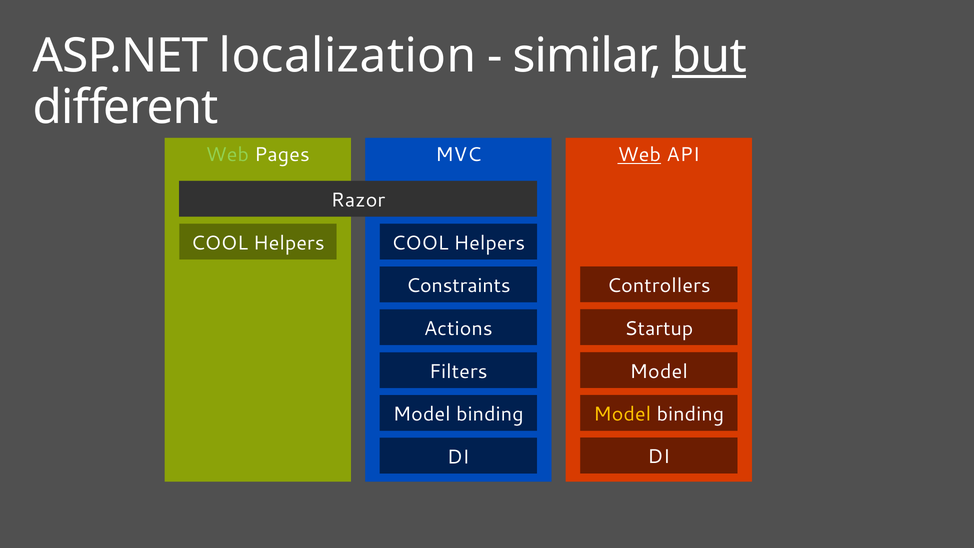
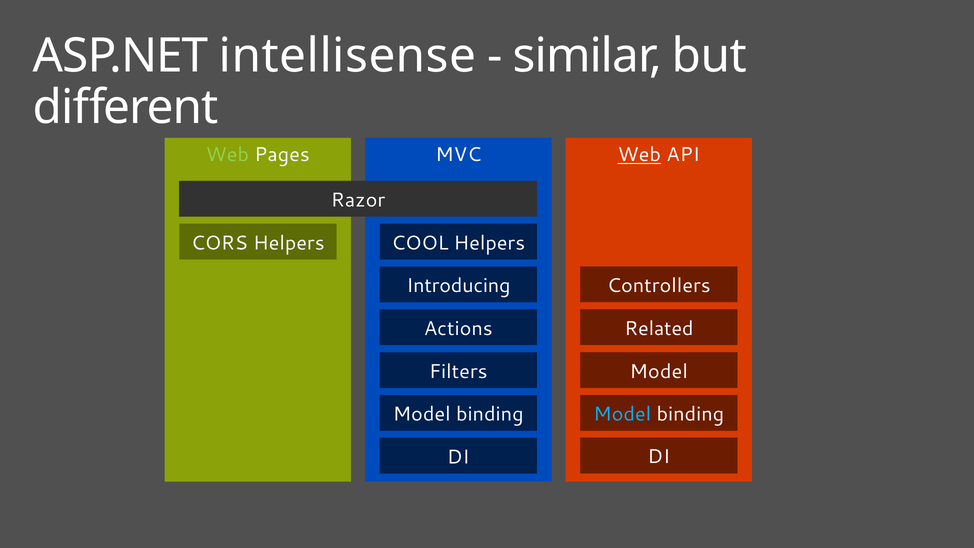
localization: localization -> intellisense
but underline: present -> none
COOL at (219, 243): COOL -> CORS
Constraints: Constraints -> Introducing
Startup: Startup -> Related
Model at (622, 414) colour: yellow -> light blue
